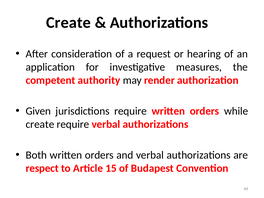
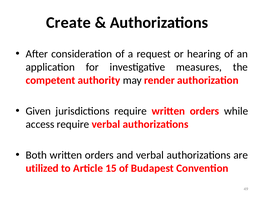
create at (40, 124): create -> access
respect: respect -> utilized
